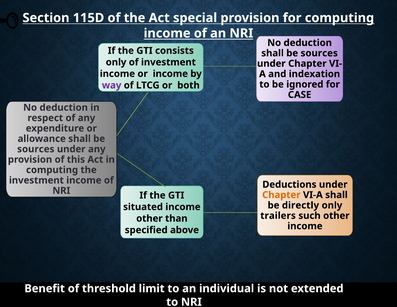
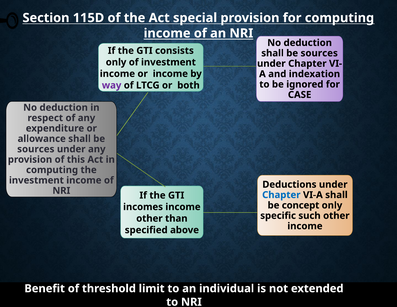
Chapter at (281, 194) colour: orange -> blue
directly: directly -> concept
situated: situated -> incomes
trailers: trailers -> specific
